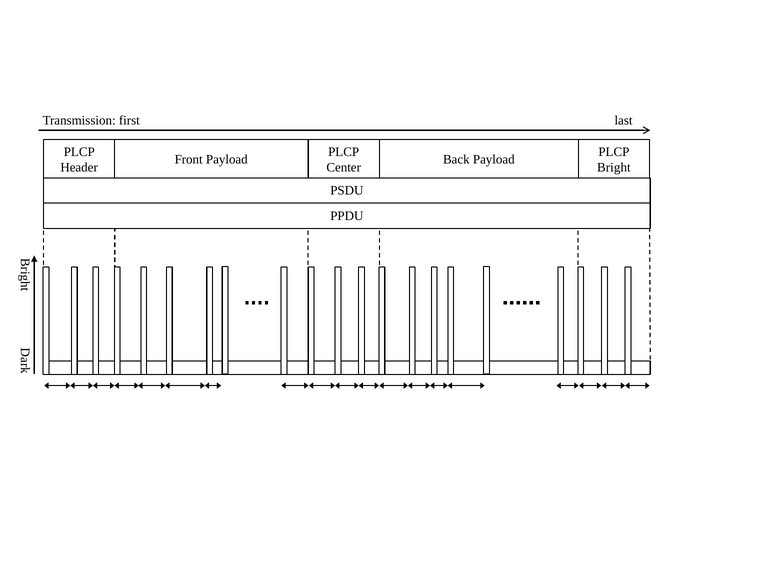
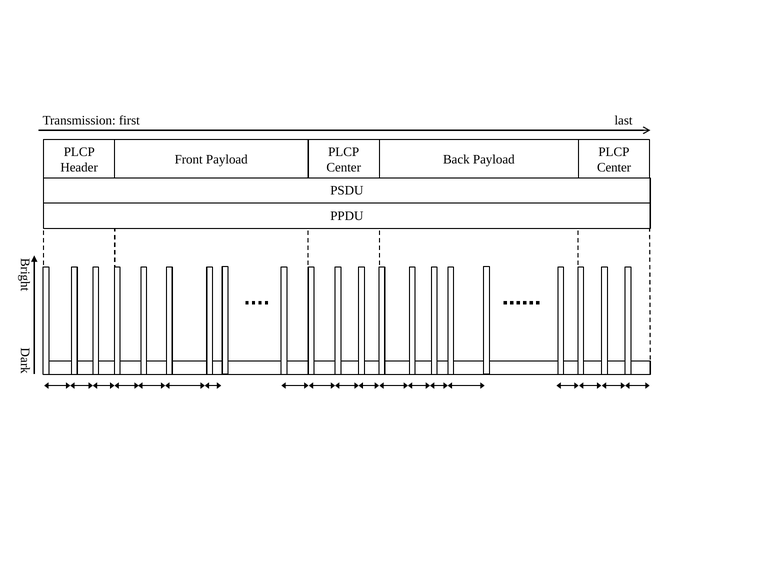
Bright at (614, 167): Bright -> Center
